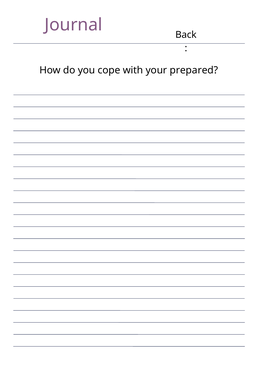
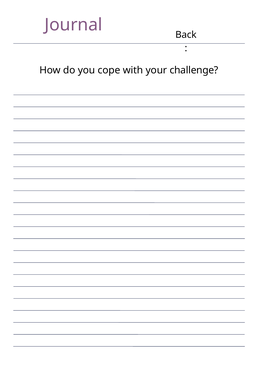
prepared: prepared -> challenge
